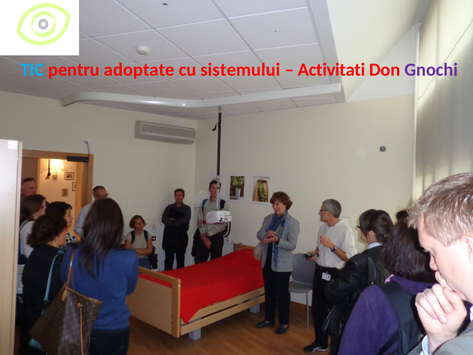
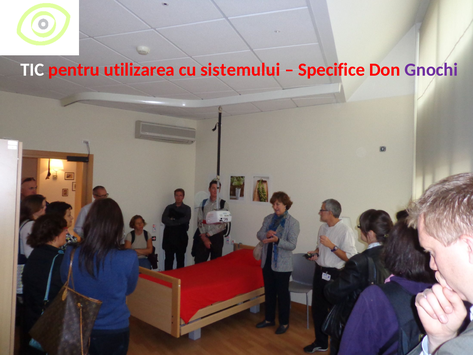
TIC colour: light blue -> white
adoptate: adoptate -> utilizarea
Activitati: Activitati -> Specifice
